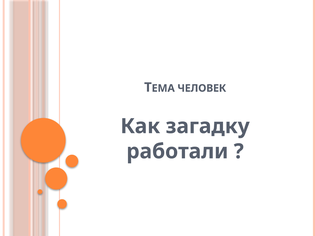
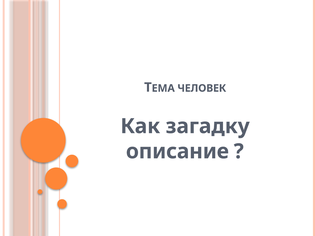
работали: работали -> описание
